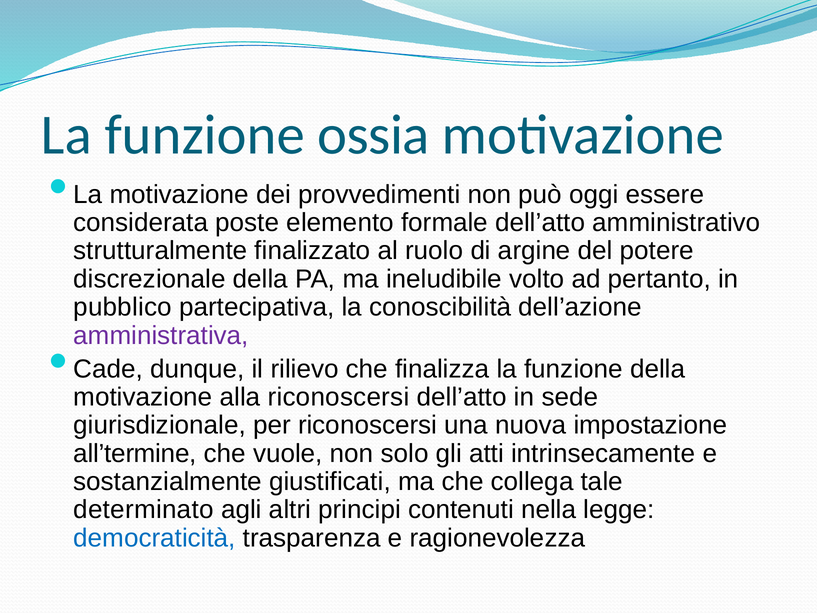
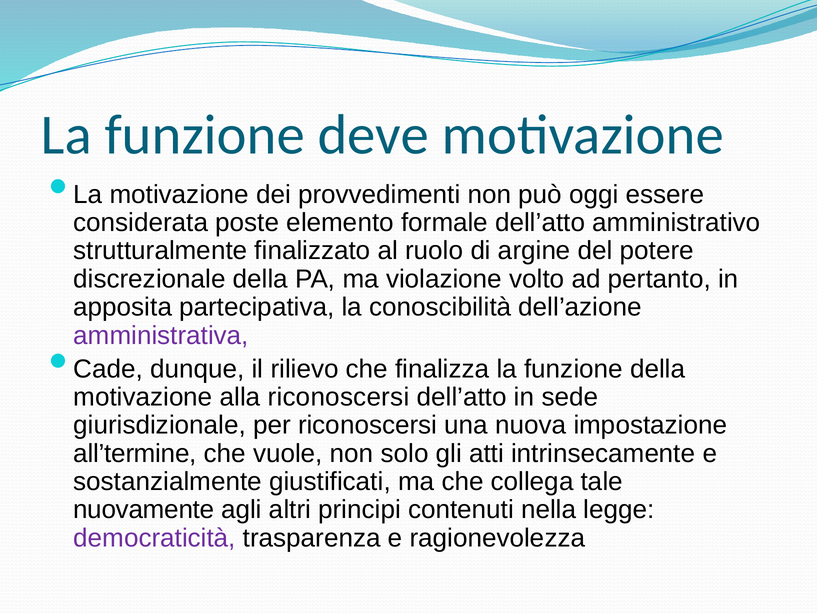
ossia: ossia -> deve
ineludibile: ineludibile -> violazione
pubblico: pubblico -> apposita
determinato: determinato -> nuovamente
democraticità colour: blue -> purple
